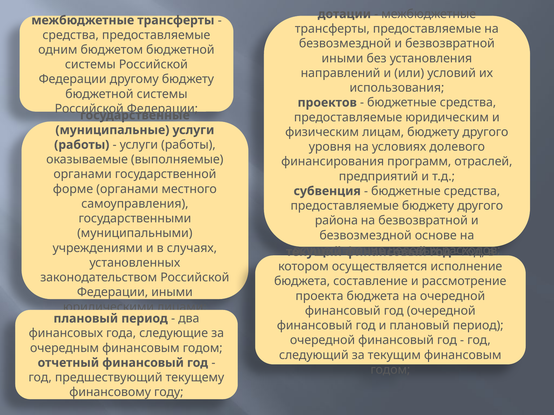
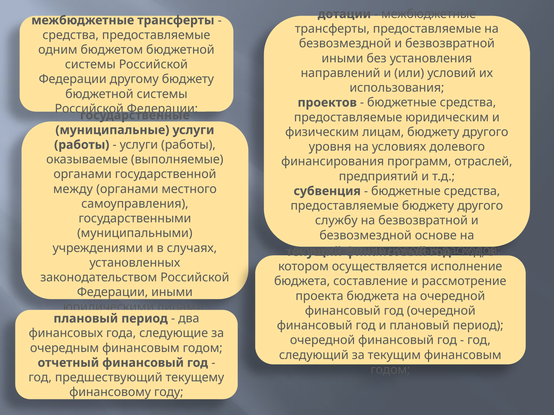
форме: форме -> между
района: района -> службу
